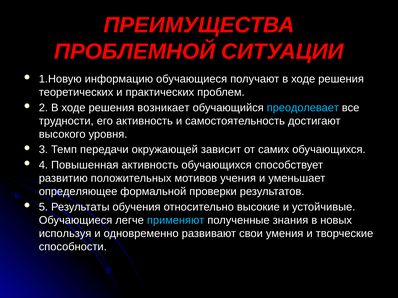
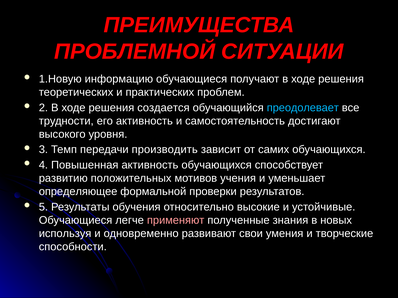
возникает: возникает -> создается
окружающей: окружающей -> производить
применяют colour: light blue -> pink
